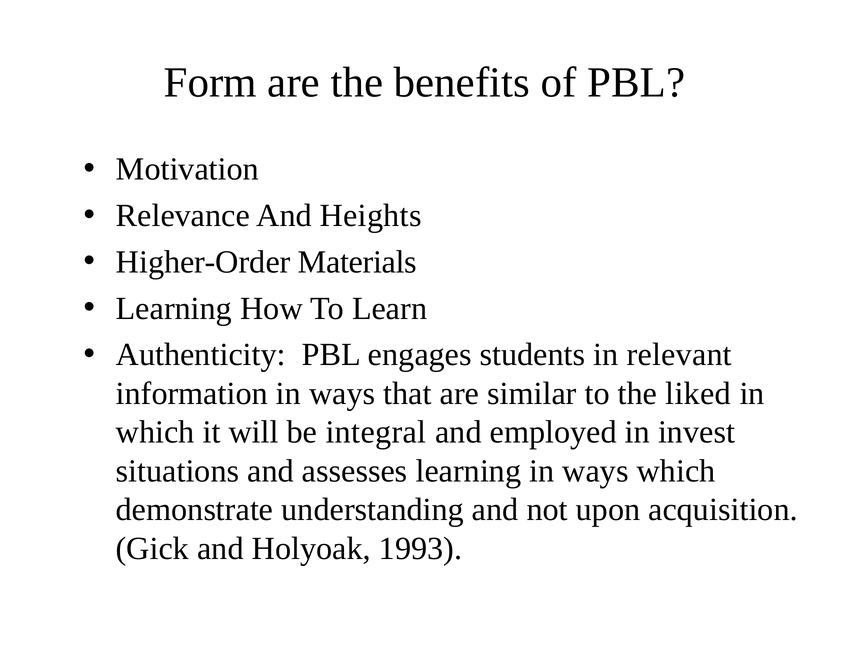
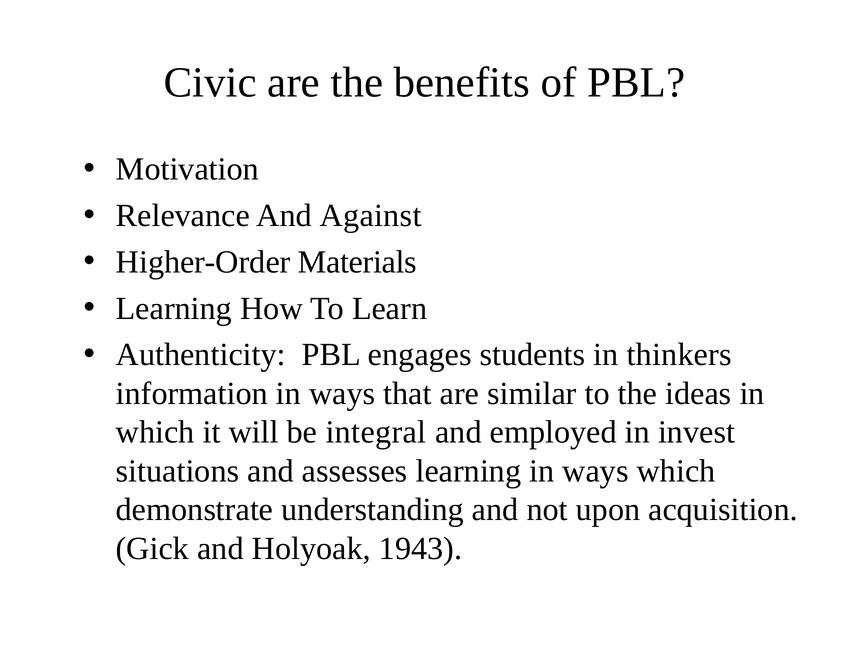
Form: Form -> Civic
Heights: Heights -> Against
relevant: relevant -> thinkers
liked: liked -> ideas
1993: 1993 -> 1943
